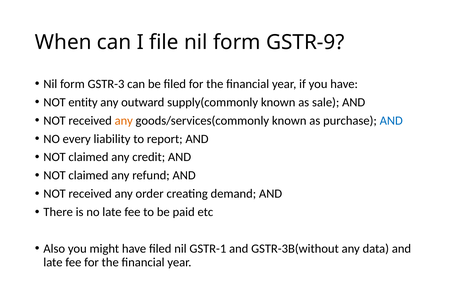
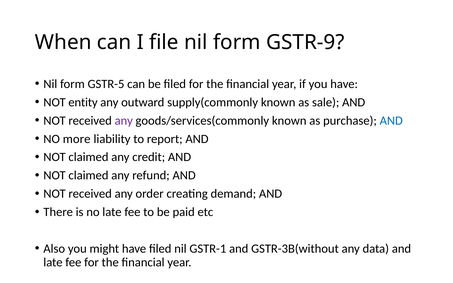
GSTR-3: GSTR-3 -> GSTR-5
any at (124, 121) colour: orange -> purple
every: every -> more
